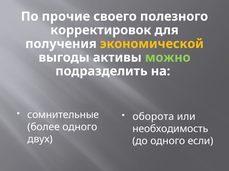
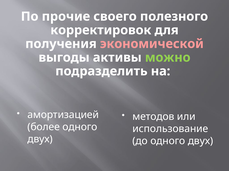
экономической colour: yellow -> pink
сомнительные: сомнительные -> амортизацией
оборота: оборота -> методов
необходимость: необходимость -> использование
до одного если: если -> двух
